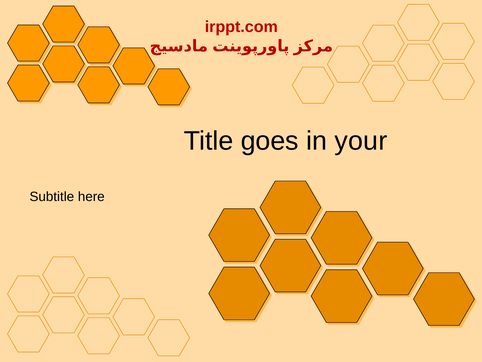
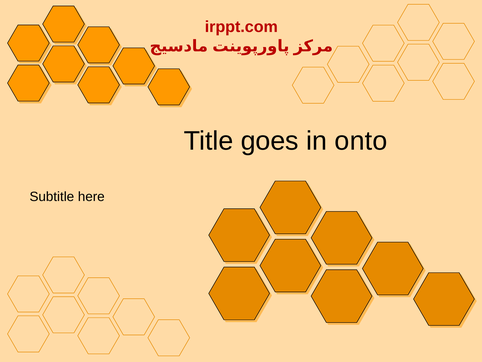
your: your -> onto
